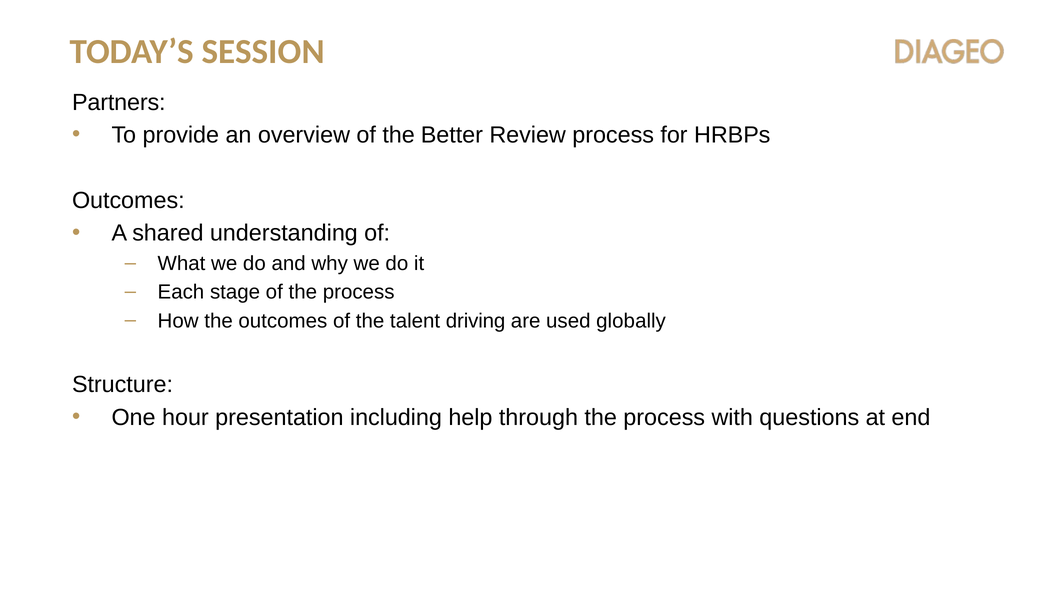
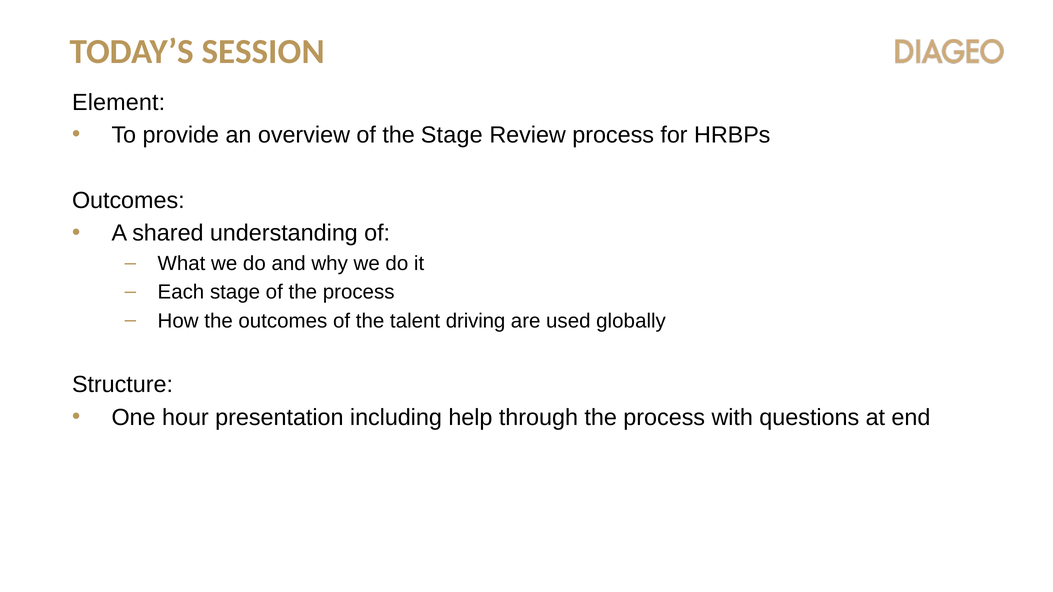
Partners: Partners -> Element
the Better: Better -> Stage
